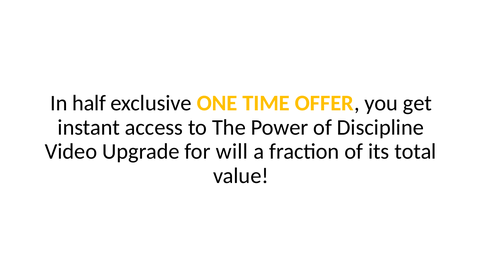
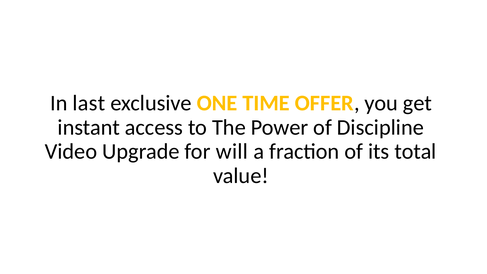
half: half -> last
